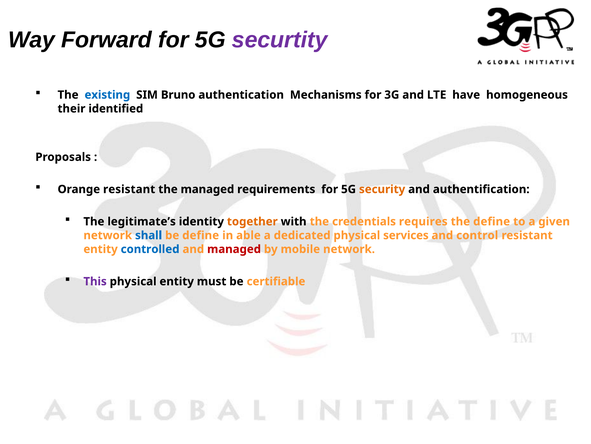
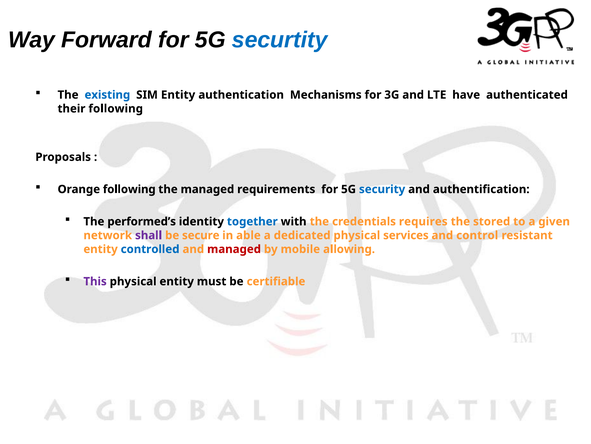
securtity colour: purple -> blue
SIM Bruno: Bruno -> Entity
homogeneous: homogeneous -> authenticated
their identified: identified -> following
Orange resistant: resistant -> following
security colour: orange -> blue
legitimate’s: legitimate’s -> performed’s
together colour: orange -> blue
the define: define -> stored
shall colour: blue -> purple
be define: define -> secure
mobile network: network -> allowing
